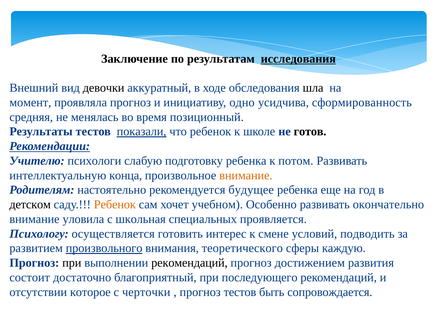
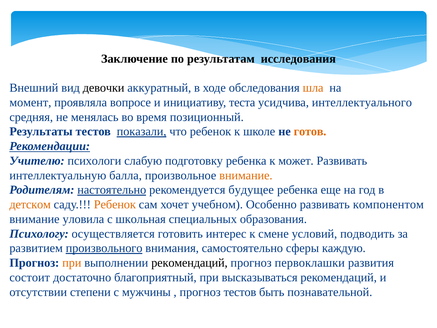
исследования underline: present -> none
шла colour: black -> orange
проявляла прогноз: прогноз -> вопросе
одно: одно -> теста
сформированность: сформированность -> интеллектуального
готов colour: black -> orange
потом: потом -> может
конца: конца -> балла
настоятельно underline: none -> present
детском colour: black -> orange
окончательно: окончательно -> компонентом
проявляется: проявляется -> образования
теоретического: теоретического -> самостоятельно
при at (72, 263) colour: black -> orange
достижением: достижением -> первоклашки
последующего: последующего -> высказываться
которое: которое -> степени
черточки: черточки -> мужчины
сопровождается: сопровождается -> познавательной
